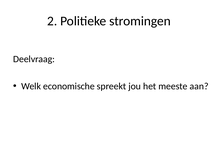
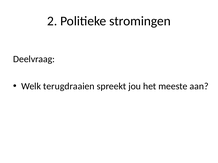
economische: economische -> terugdraaien
